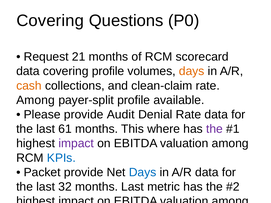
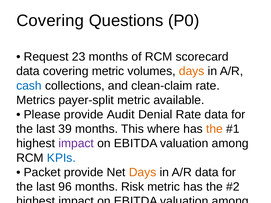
21: 21 -> 23
covering profile: profile -> metric
cash at (29, 86) colour: orange -> blue
Among at (36, 100): Among -> Metrics
payer-split profile: profile -> metric
61: 61 -> 39
the at (214, 129) colour: purple -> orange
Days at (143, 172) colour: blue -> orange
32: 32 -> 96
months Last: Last -> Risk
